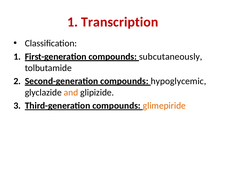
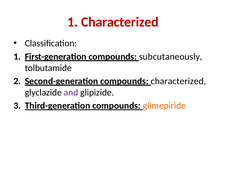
1 Transcription: Transcription -> Characterized
compounds hypoglycemic: hypoglycemic -> characterized
and colour: orange -> purple
